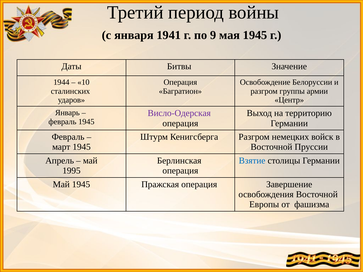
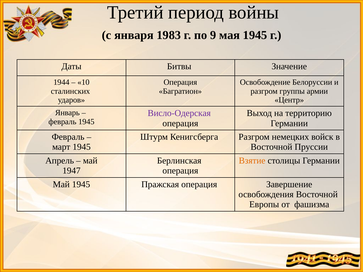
1941: 1941 -> 1983
Взятие colour: blue -> orange
1995: 1995 -> 1947
